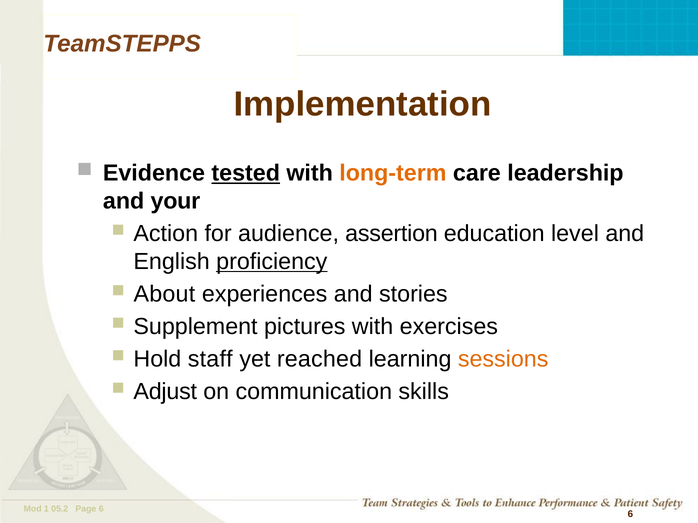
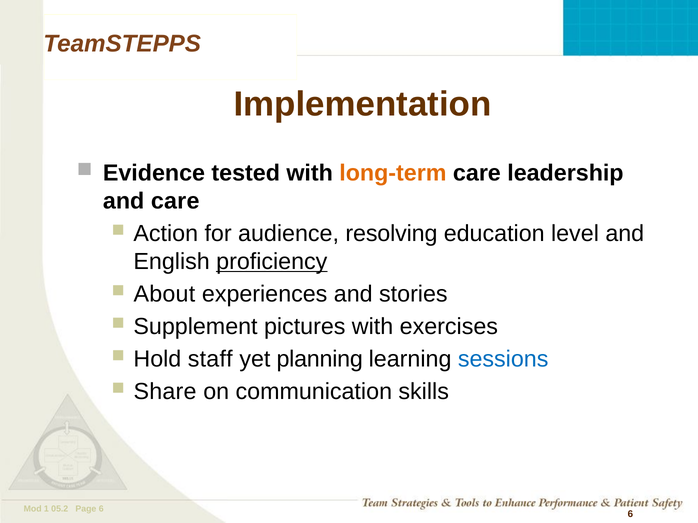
tested underline: present -> none
and your: your -> care
assertion: assertion -> resolving
reached: reached -> planning
sessions colour: orange -> blue
Adjust: Adjust -> Share
